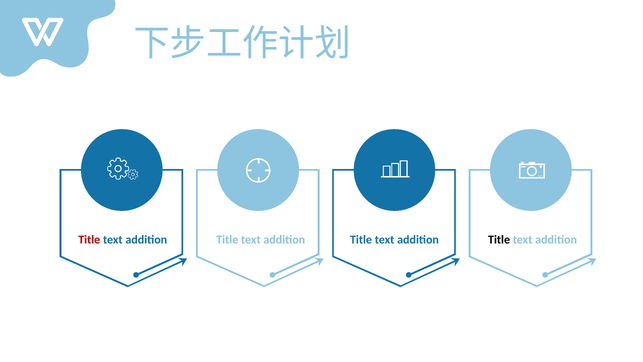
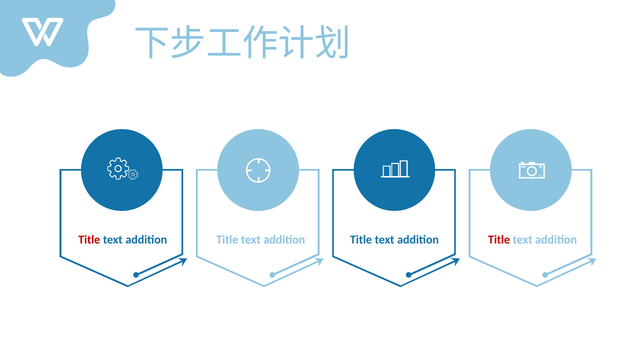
Title at (499, 240) colour: black -> red
